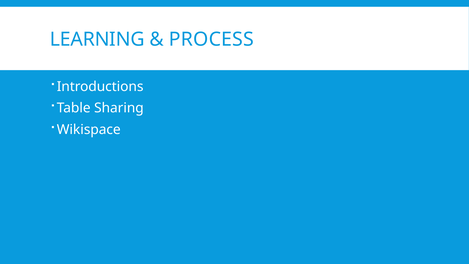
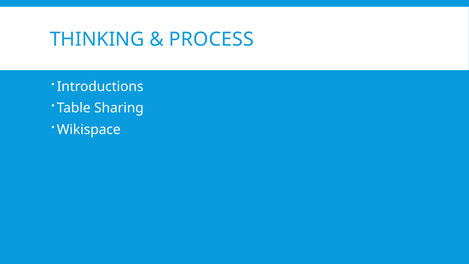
LEARNING: LEARNING -> THINKING
